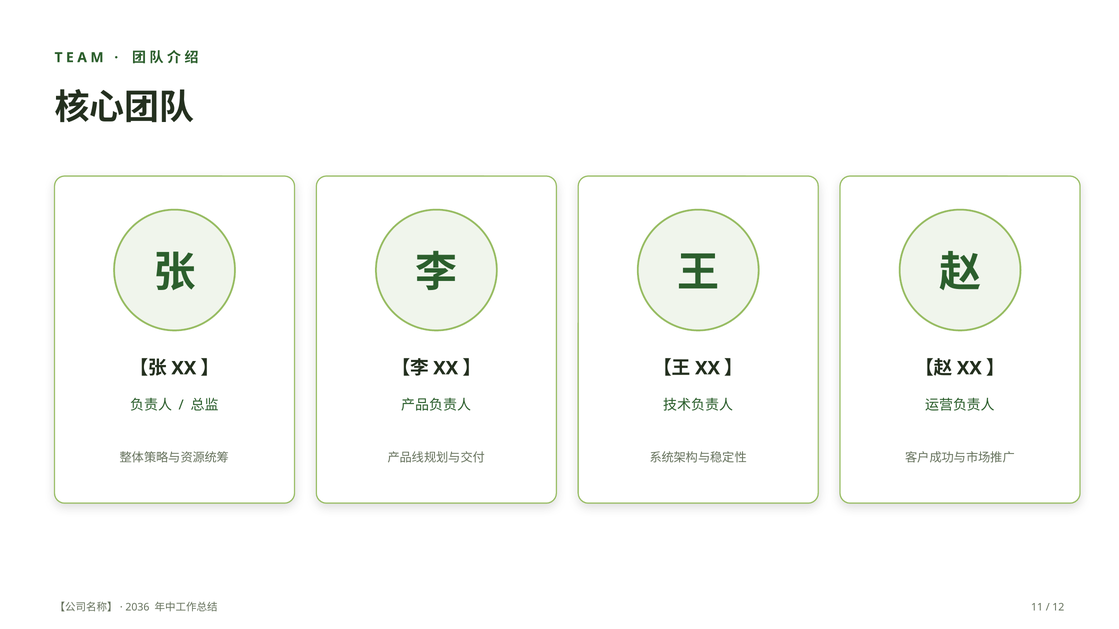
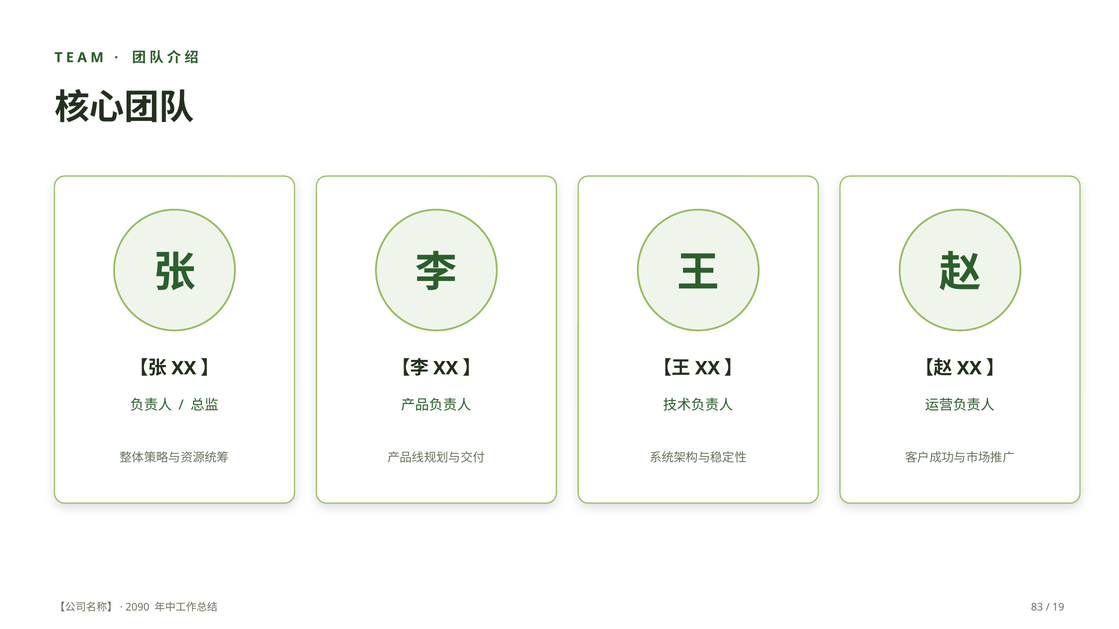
2036: 2036 -> 2090
11: 11 -> 83
12: 12 -> 19
